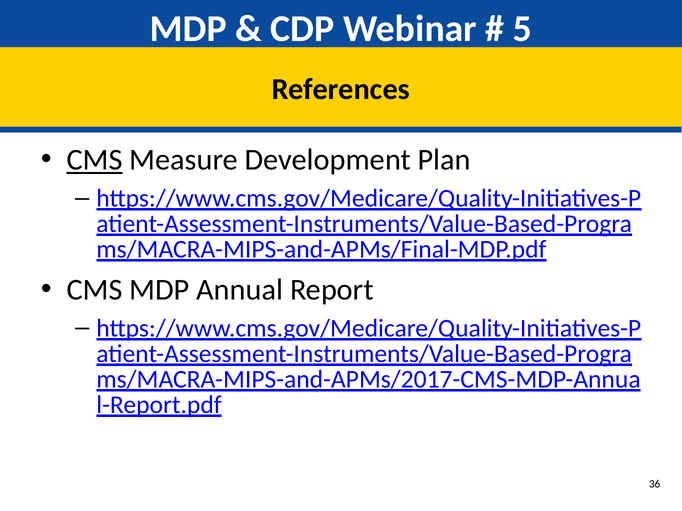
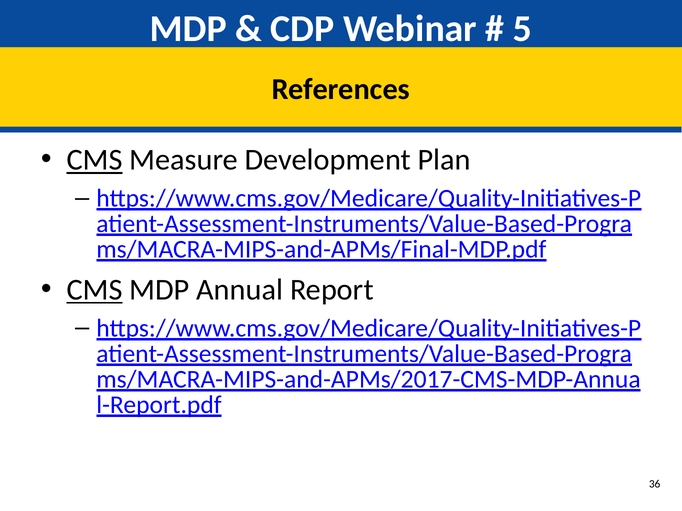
CMS at (94, 290) underline: none -> present
